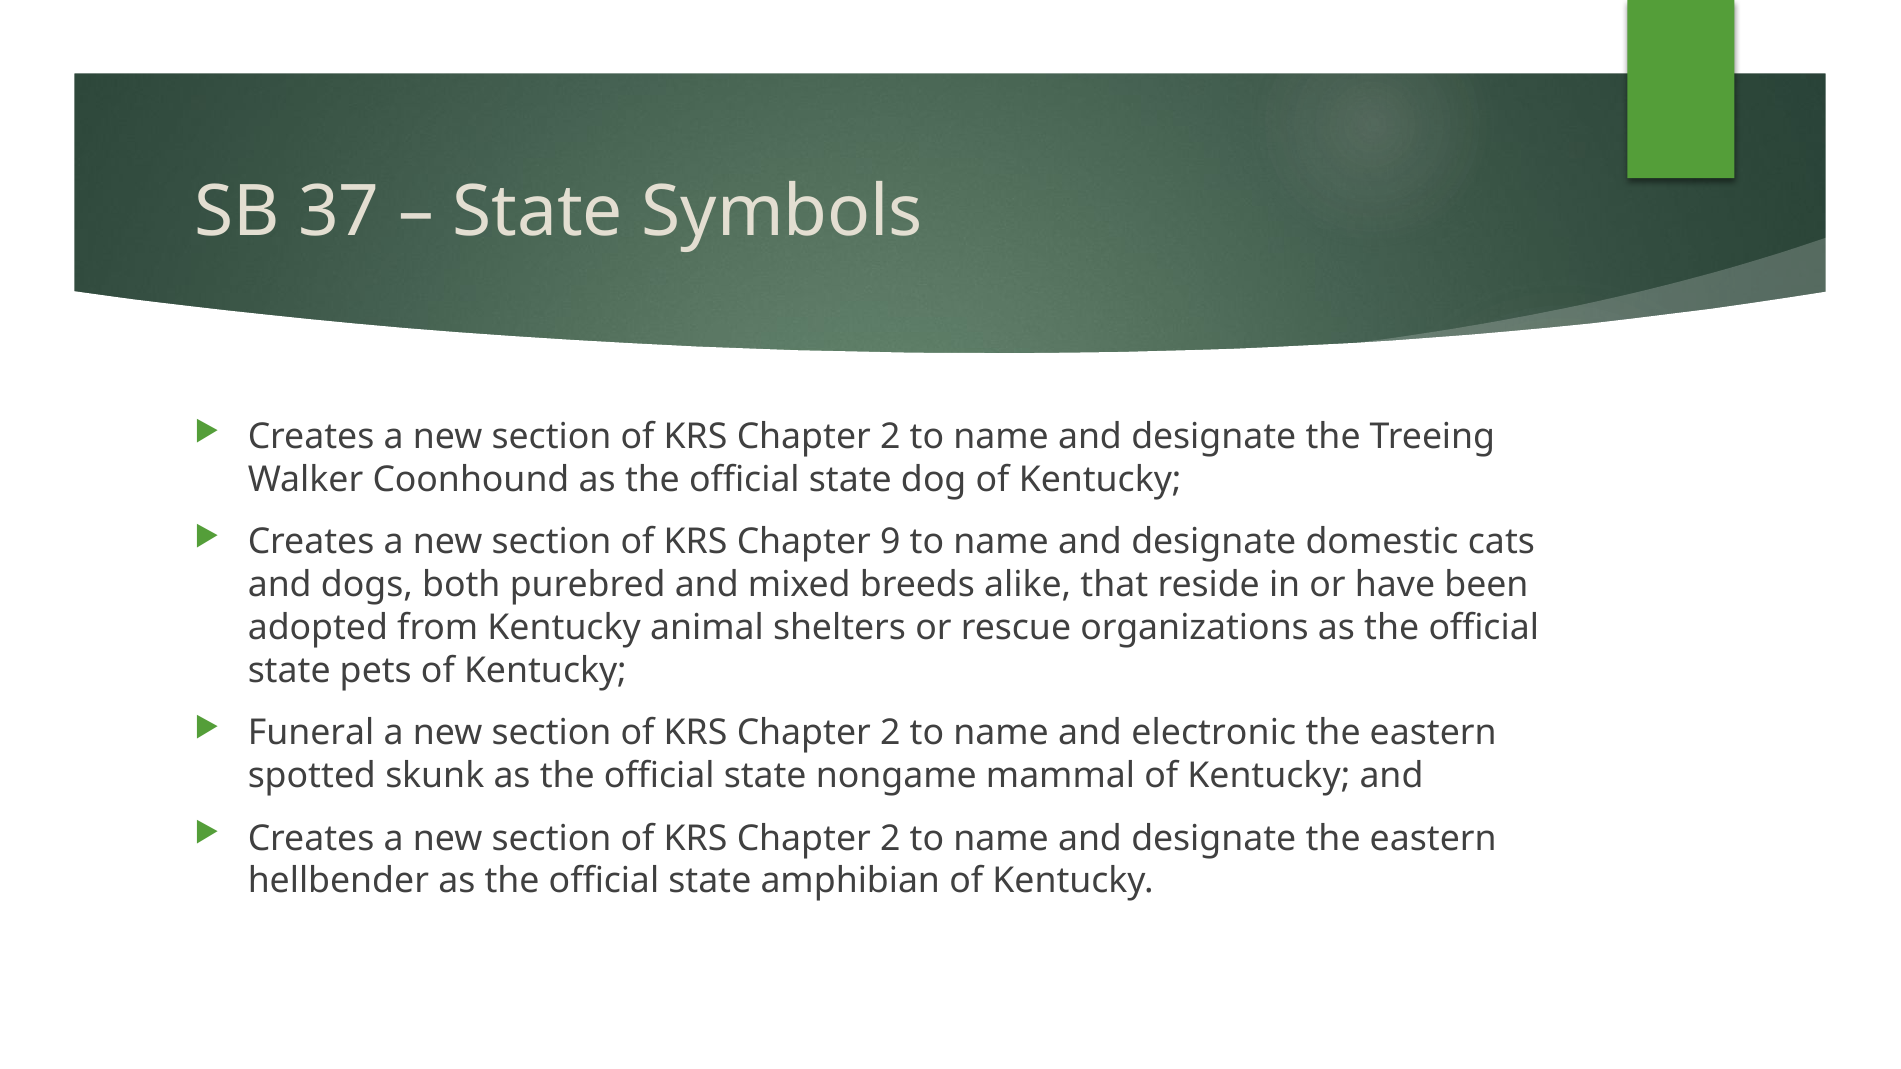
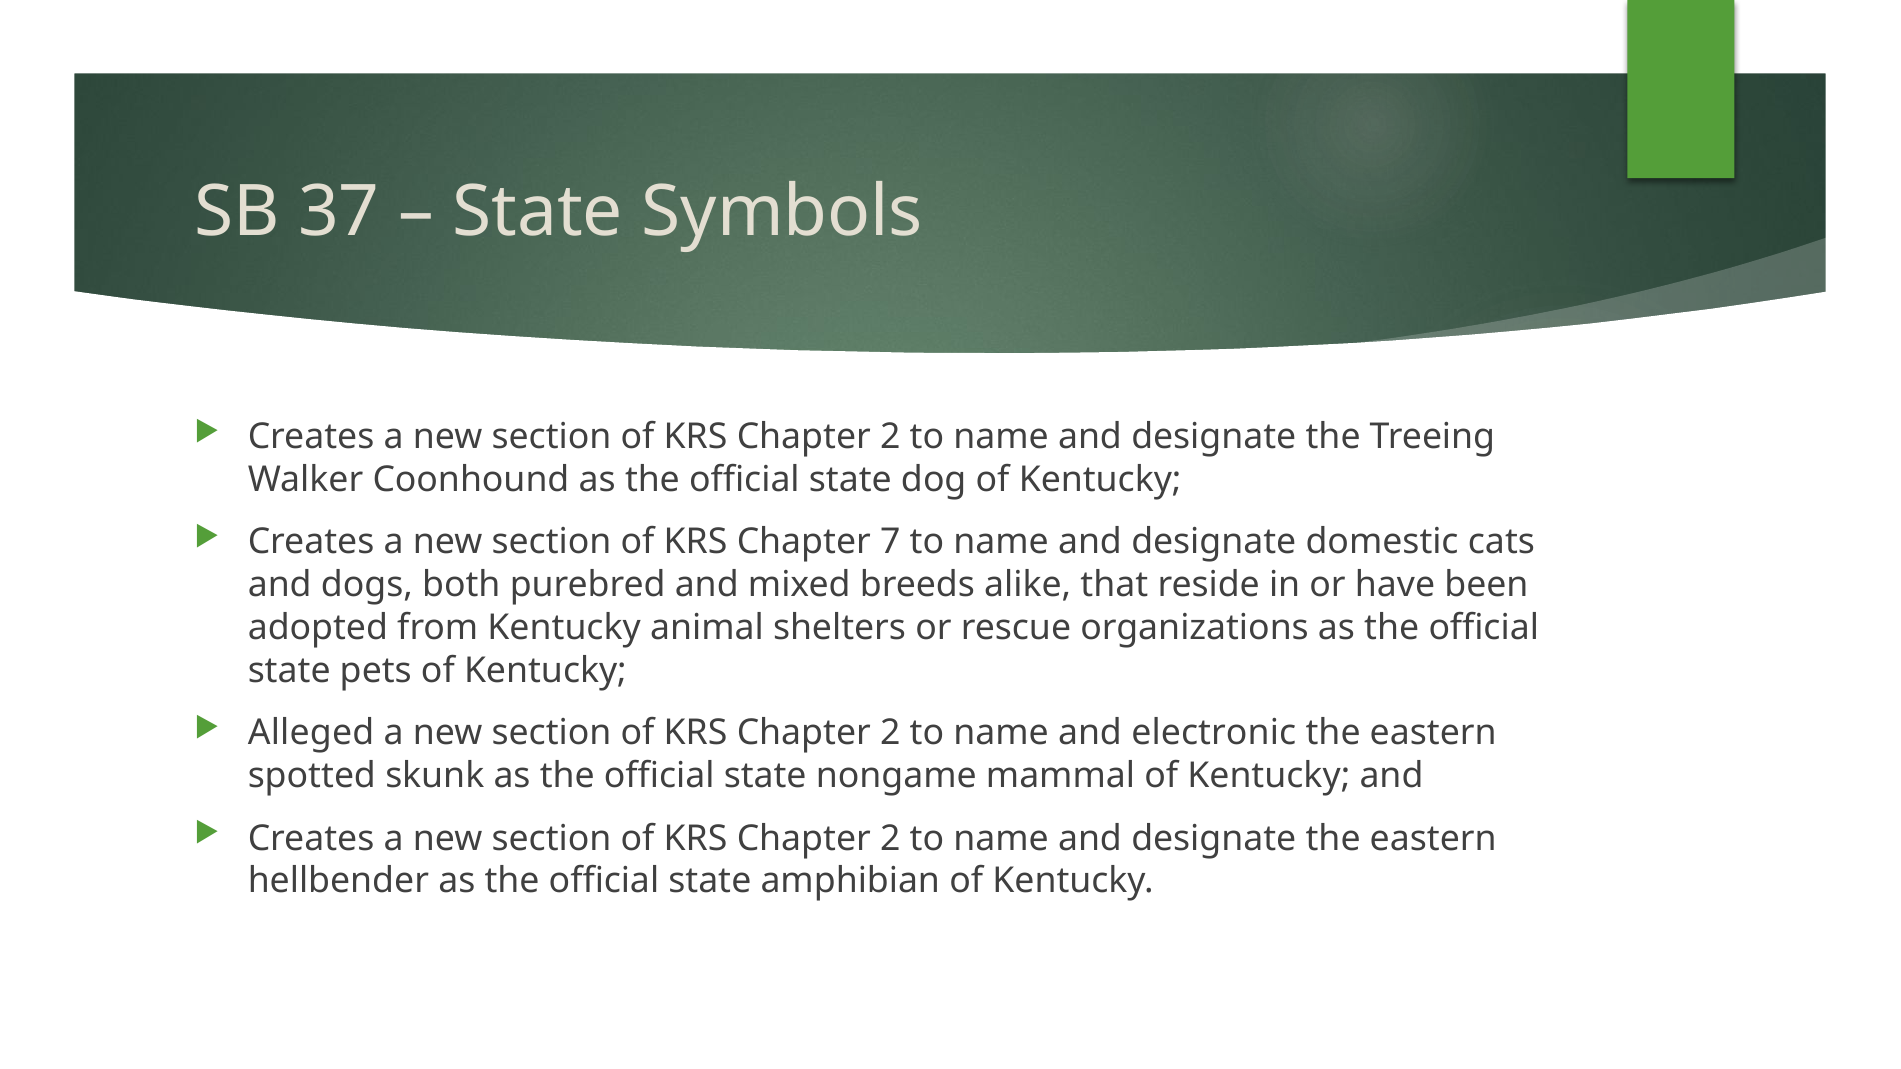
9: 9 -> 7
Funeral: Funeral -> Alleged
